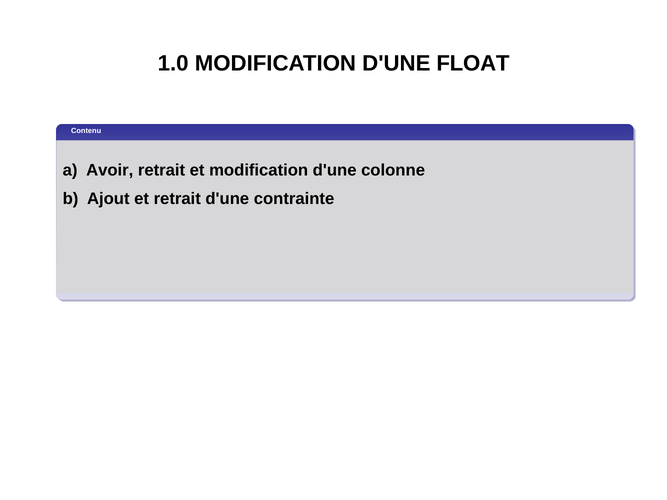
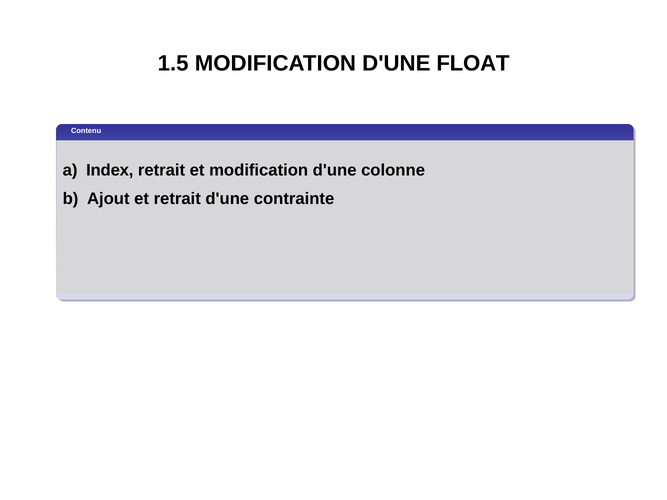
1.0: 1.0 -> 1.5
Avoir: Avoir -> Index
